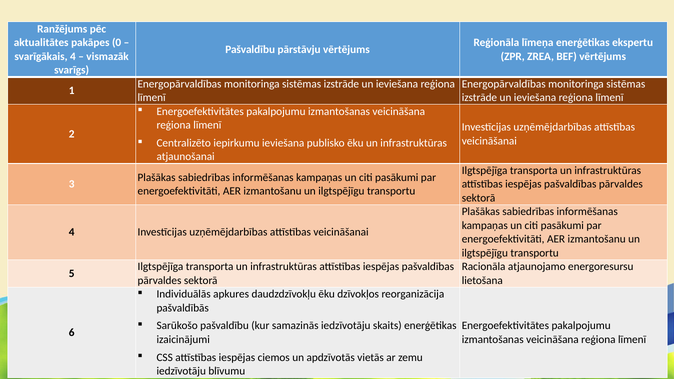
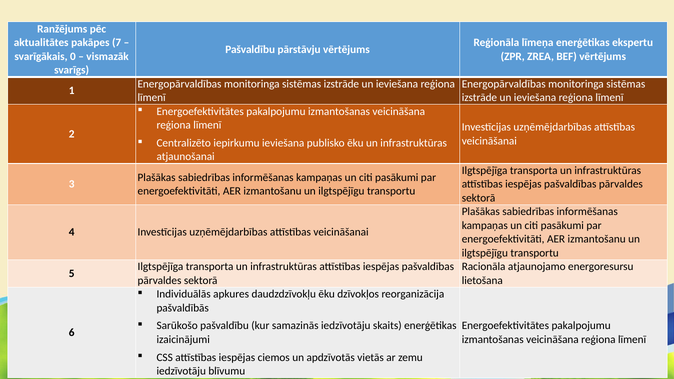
0: 0 -> 7
svarīgākais 4: 4 -> 0
